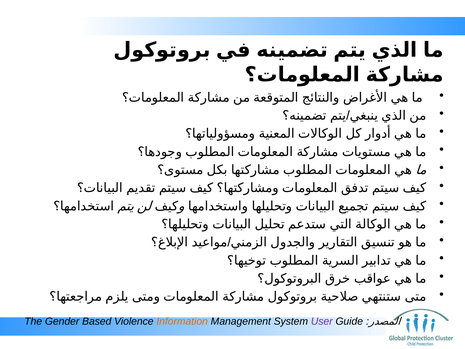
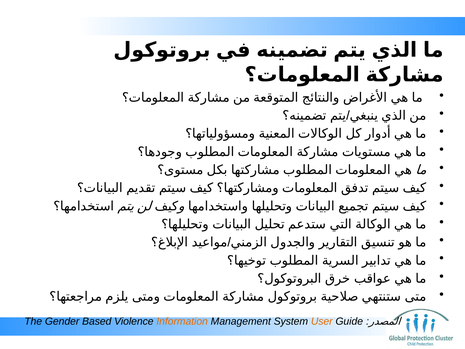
User colour: purple -> orange
